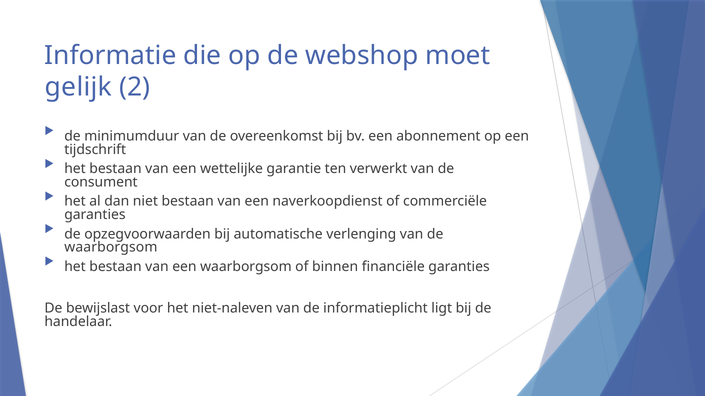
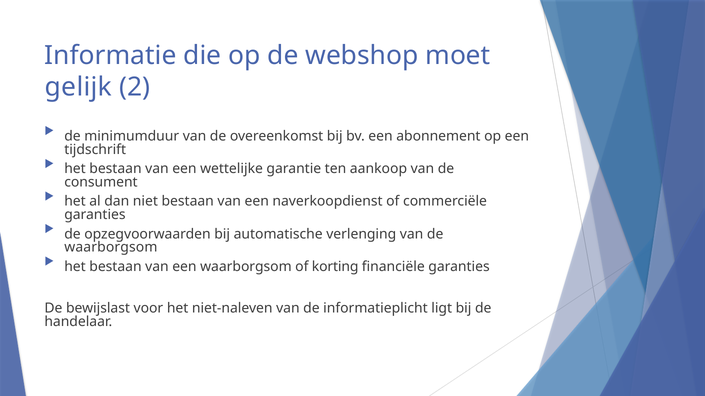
verwerkt: verwerkt -> aankoop
binnen: binnen -> korting
